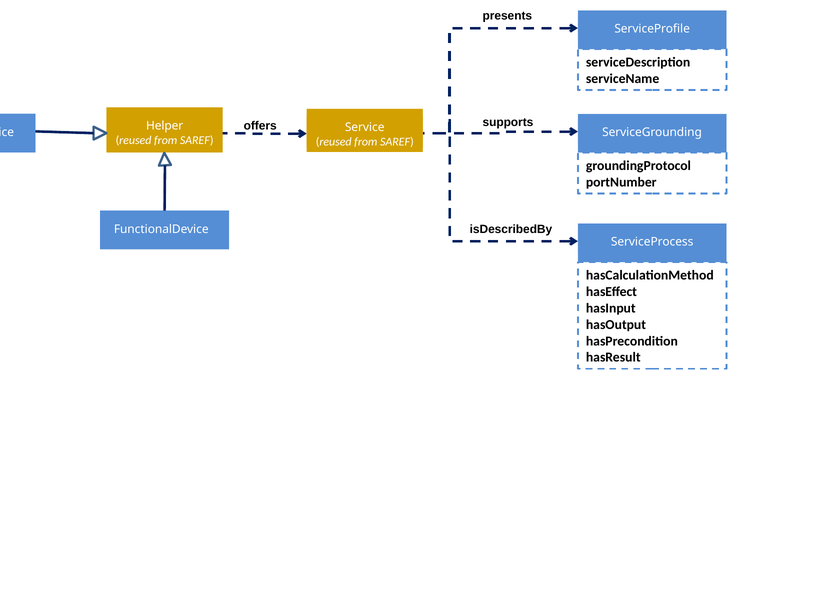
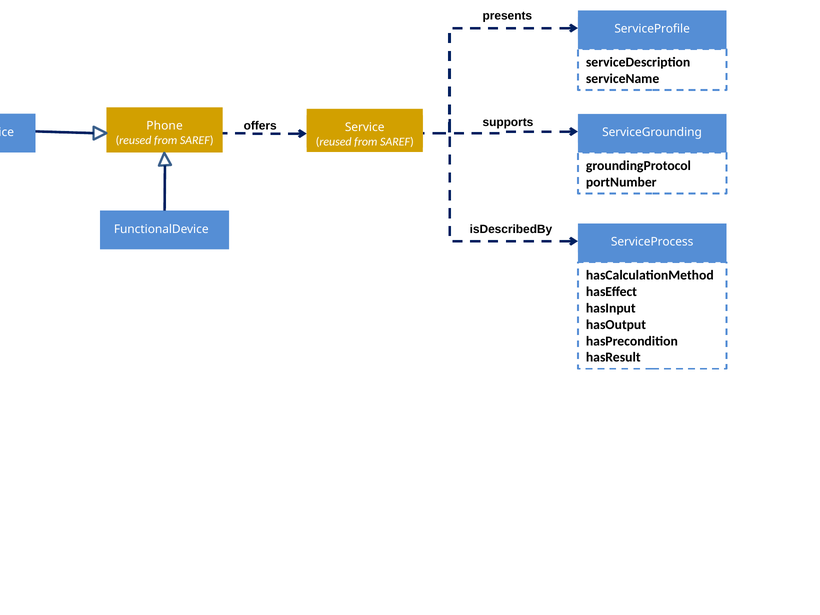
Helper: Helper -> Phone
